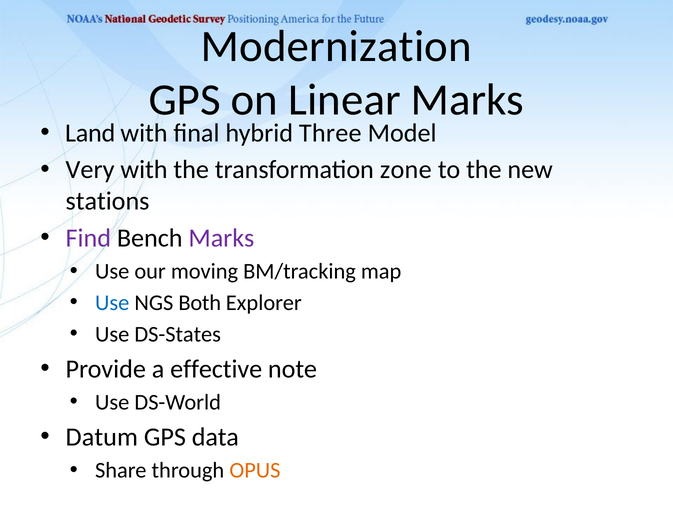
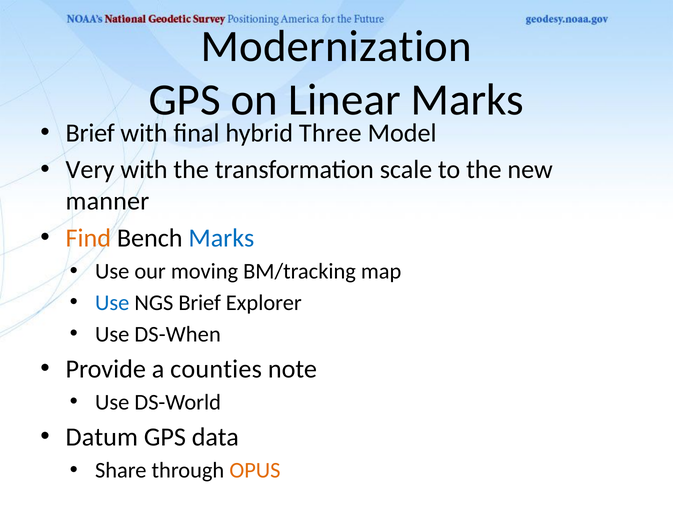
Land at (90, 133): Land -> Brief
zone: zone -> scale
stations: stations -> manner
Find colour: purple -> orange
Marks at (221, 238) colour: purple -> blue
NGS Both: Both -> Brief
DS-States: DS-States -> DS-When
effective: effective -> counties
